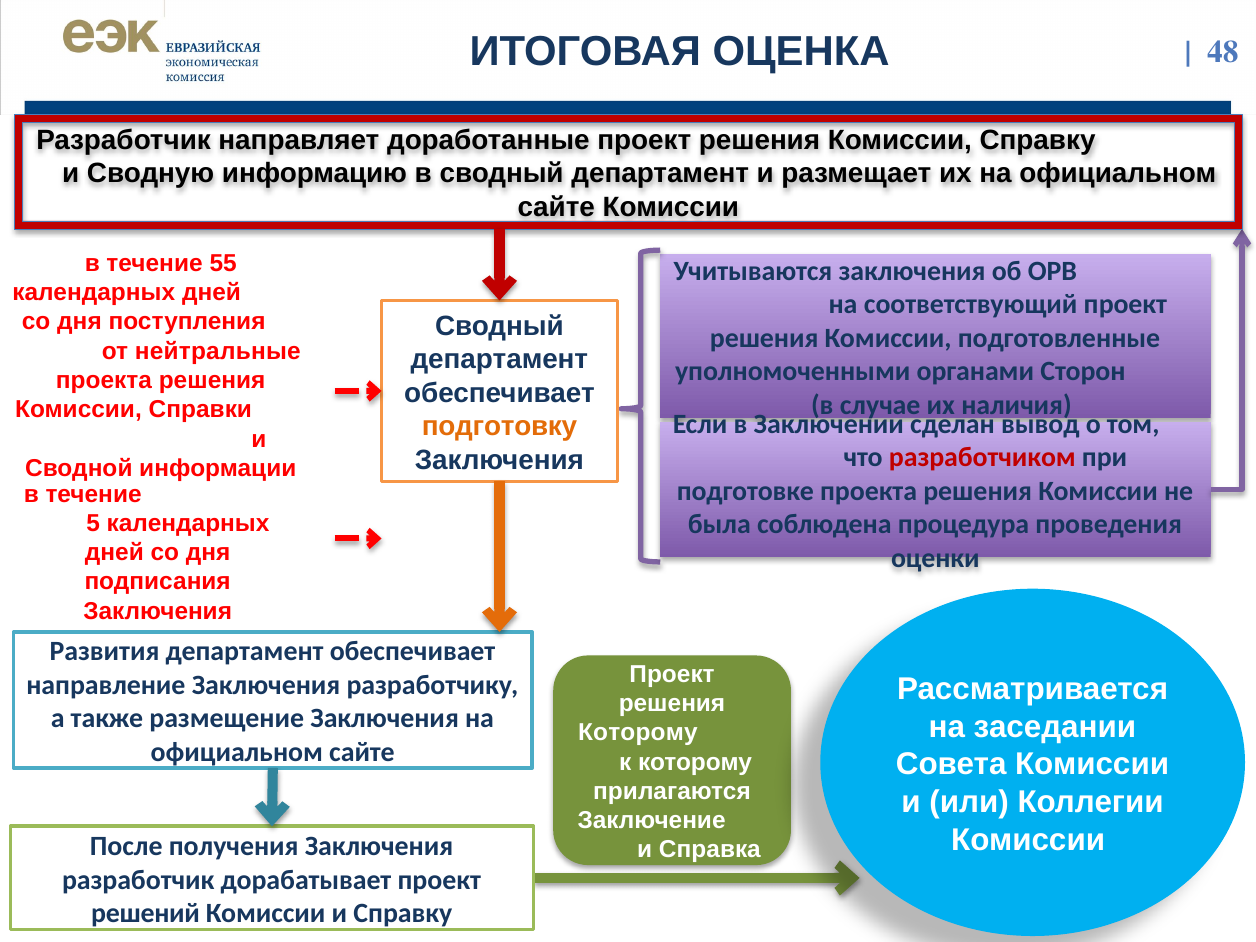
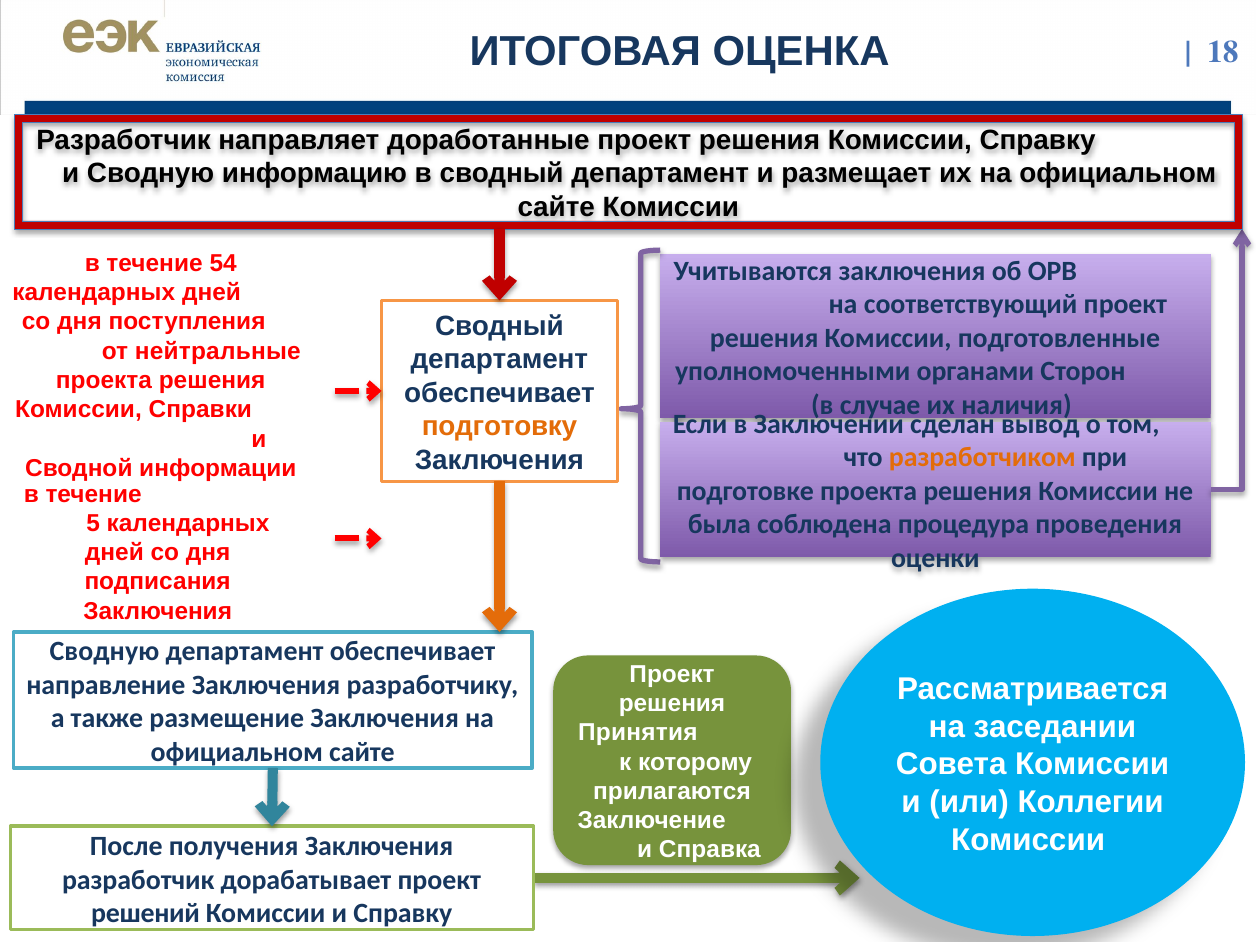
48: 48 -> 18
55: 55 -> 54
разработчиком colour: red -> orange
Развития at (105, 652): Развития -> Сводную
Которому at (638, 733): Которому -> Принятия
